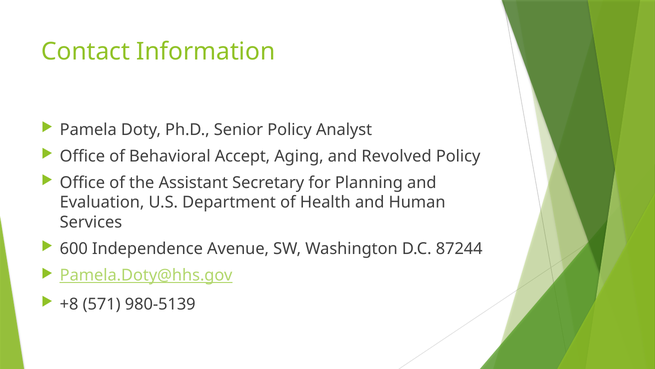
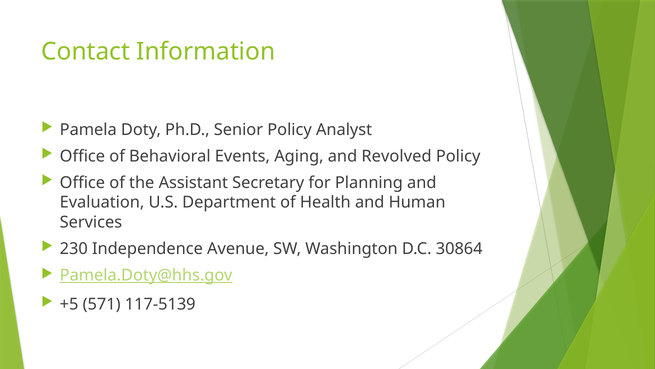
Accept: Accept -> Events
600: 600 -> 230
87244: 87244 -> 30864
+8: +8 -> +5
980-5139: 980-5139 -> 117-5139
